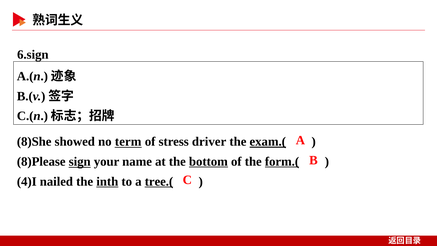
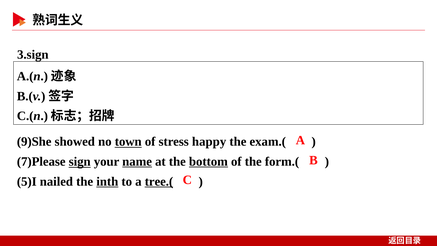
6.sign: 6.sign -> 3.sign
8)She: 8)She -> 9)She
term: term -> town
driver: driver -> happy
exam.( underline: present -> none
8)Please: 8)Please -> 7)Please
name underline: none -> present
form.( underline: present -> none
4)I: 4)I -> 5)I
